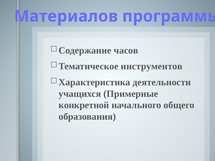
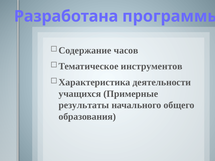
Материалов: Материалов -> Разработана
конкретной: конкретной -> результаты
